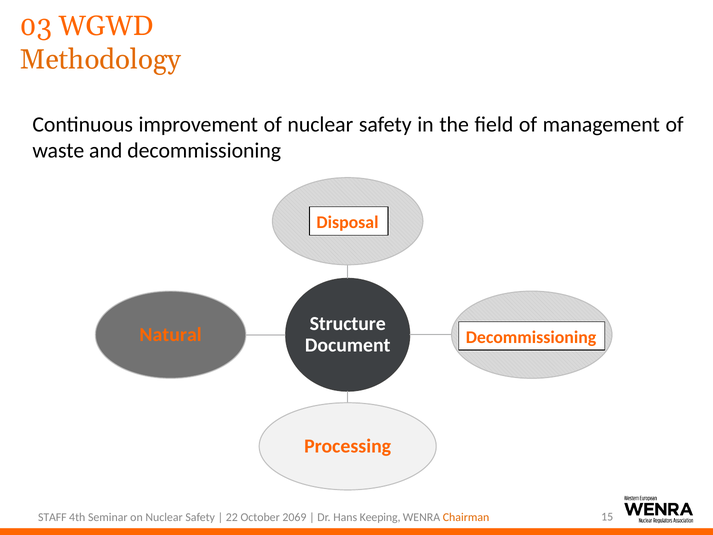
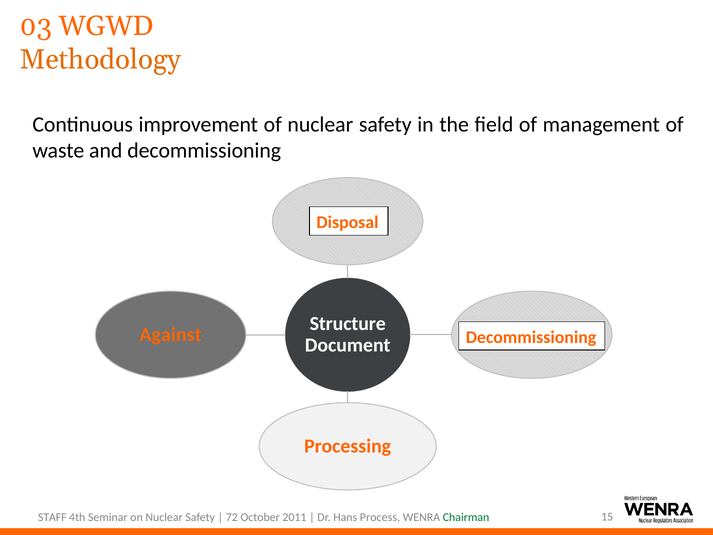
Natural: Natural -> Against
22: 22 -> 72
2069: 2069 -> 2011
Keeping: Keeping -> Process
Chairman colour: orange -> green
